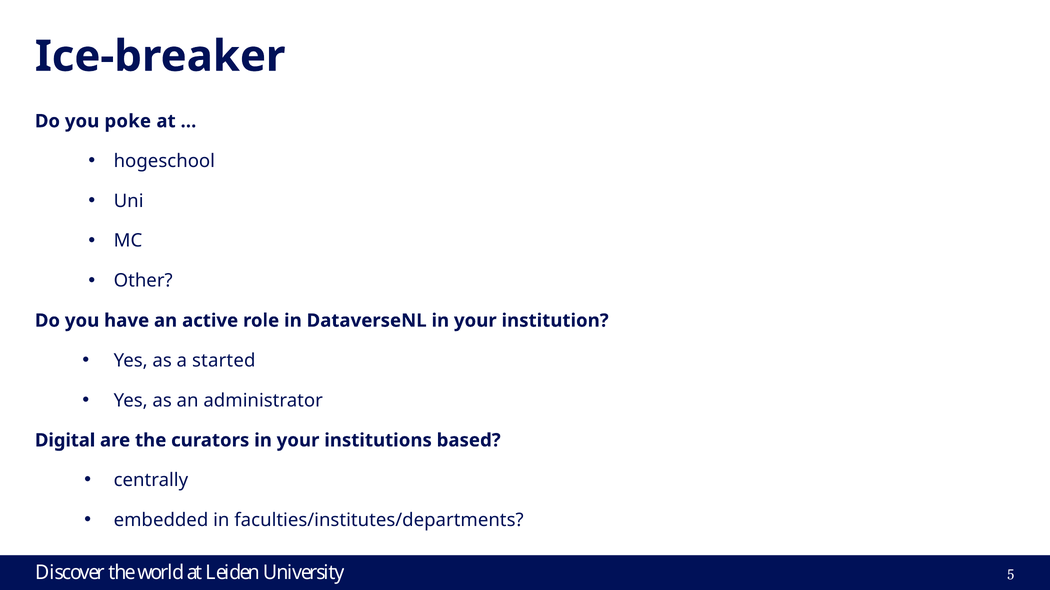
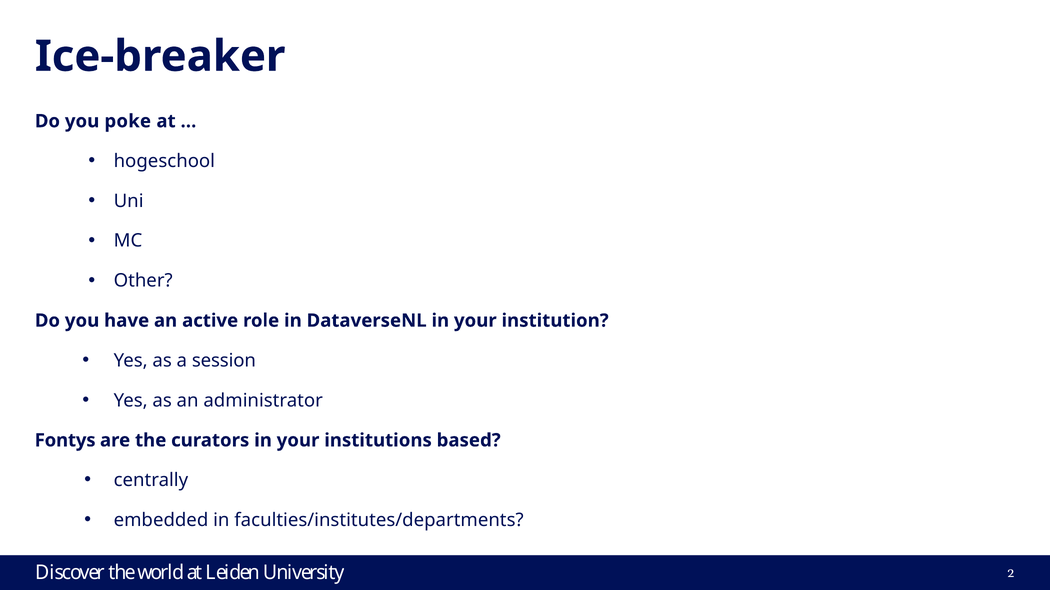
started: started -> session
Digital: Digital -> Fontys
5: 5 -> 2
